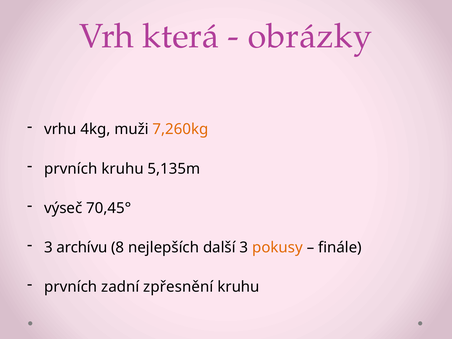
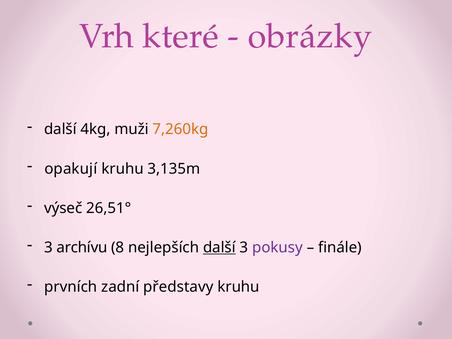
která: která -> které
vrhu at (60, 129): vrhu -> další
prvních at (71, 169): prvních -> opakují
5,135m: 5,135m -> 3,135m
70,45°: 70,45° -> 26,51°
další at (219, 248) underline: none -> present
pokusy colour: orange -> purple
zpřesnění: zpřesnění -> představy
